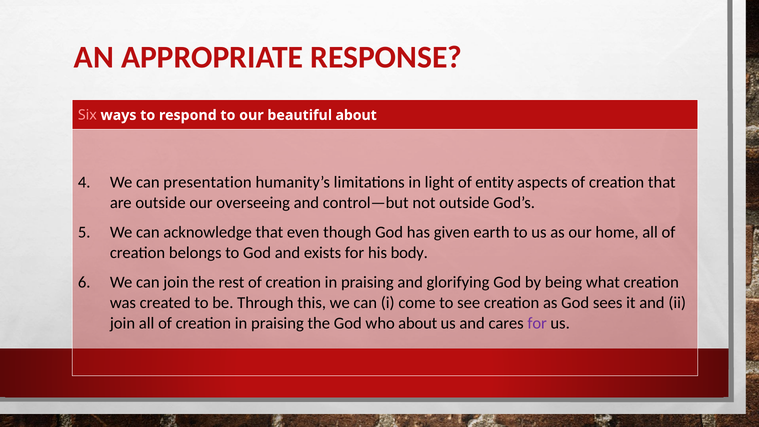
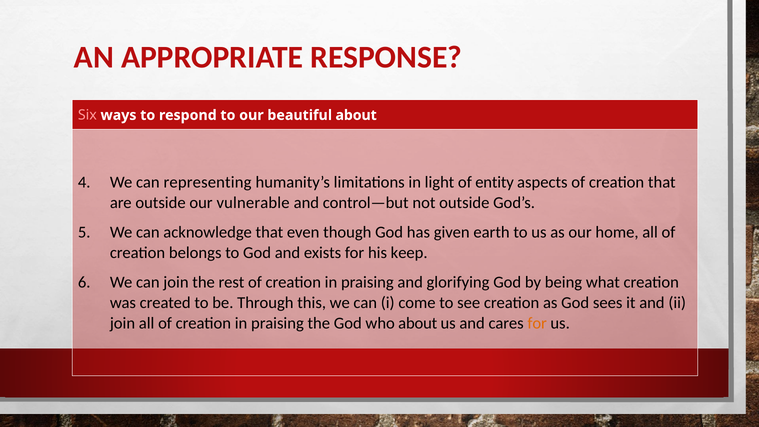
presentation: presentation -> representing
overseeing: overseeing -> vulnerable
body: body -> keep
for at (537, 323) colour: purple -> orange
